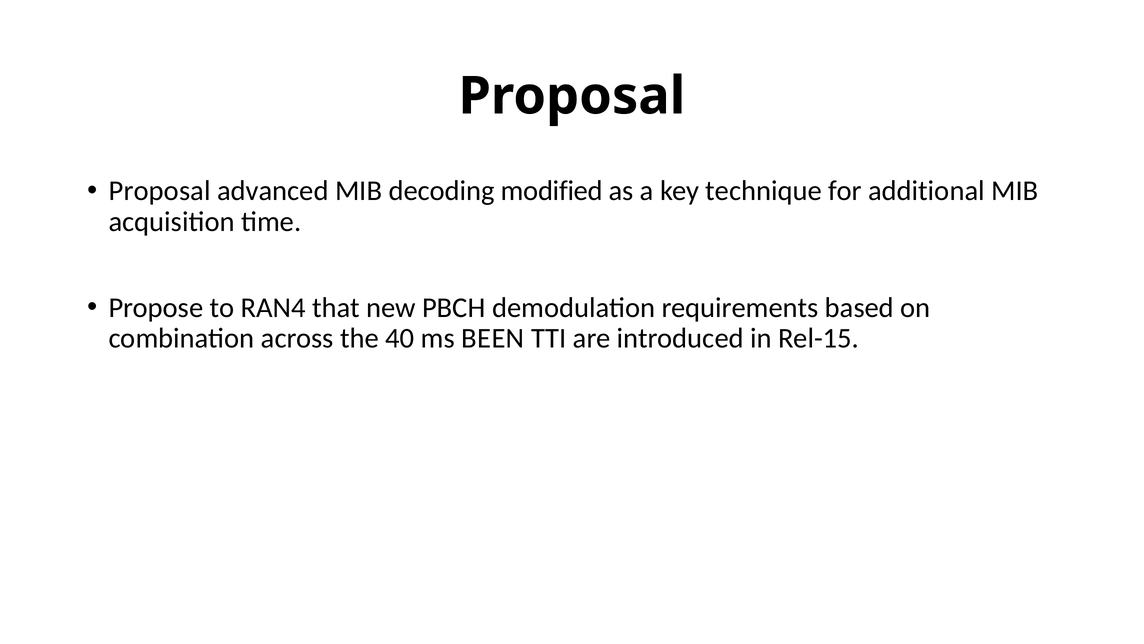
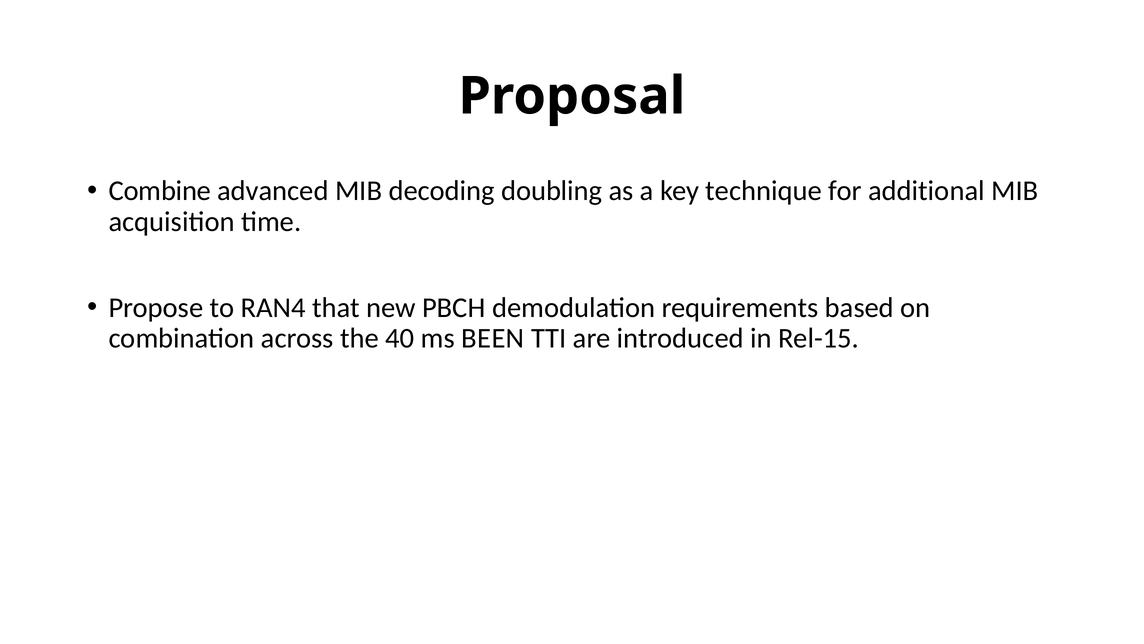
Proposal at (160, 191): Proposal -> Combine
modified: modified -> doubling
